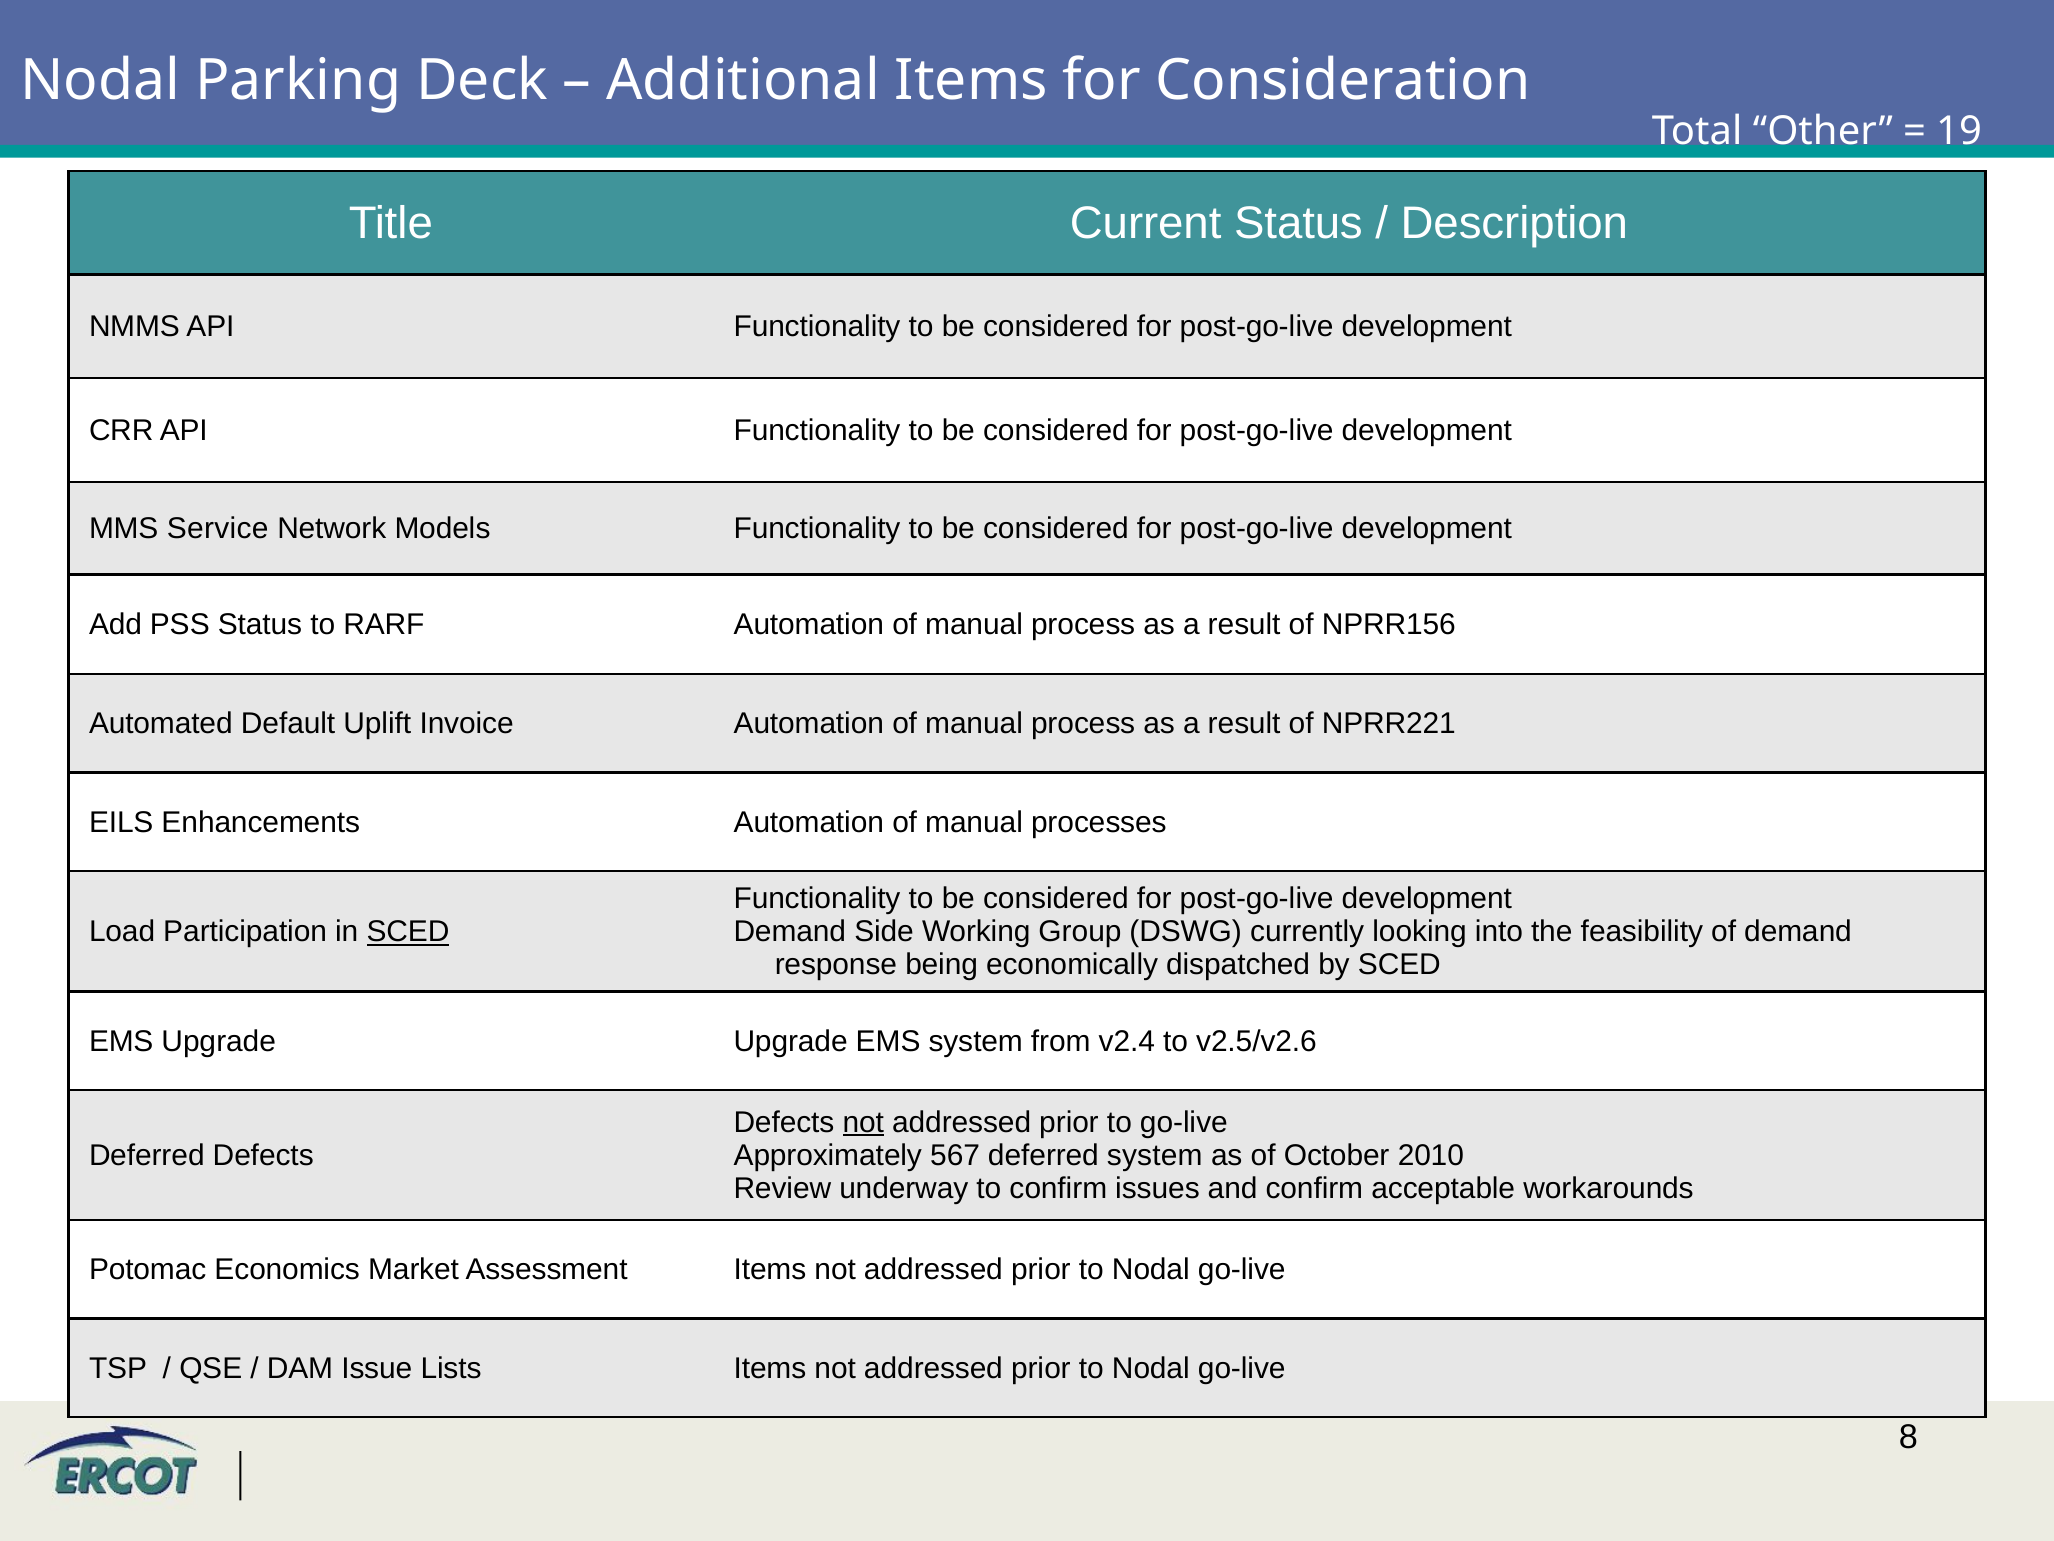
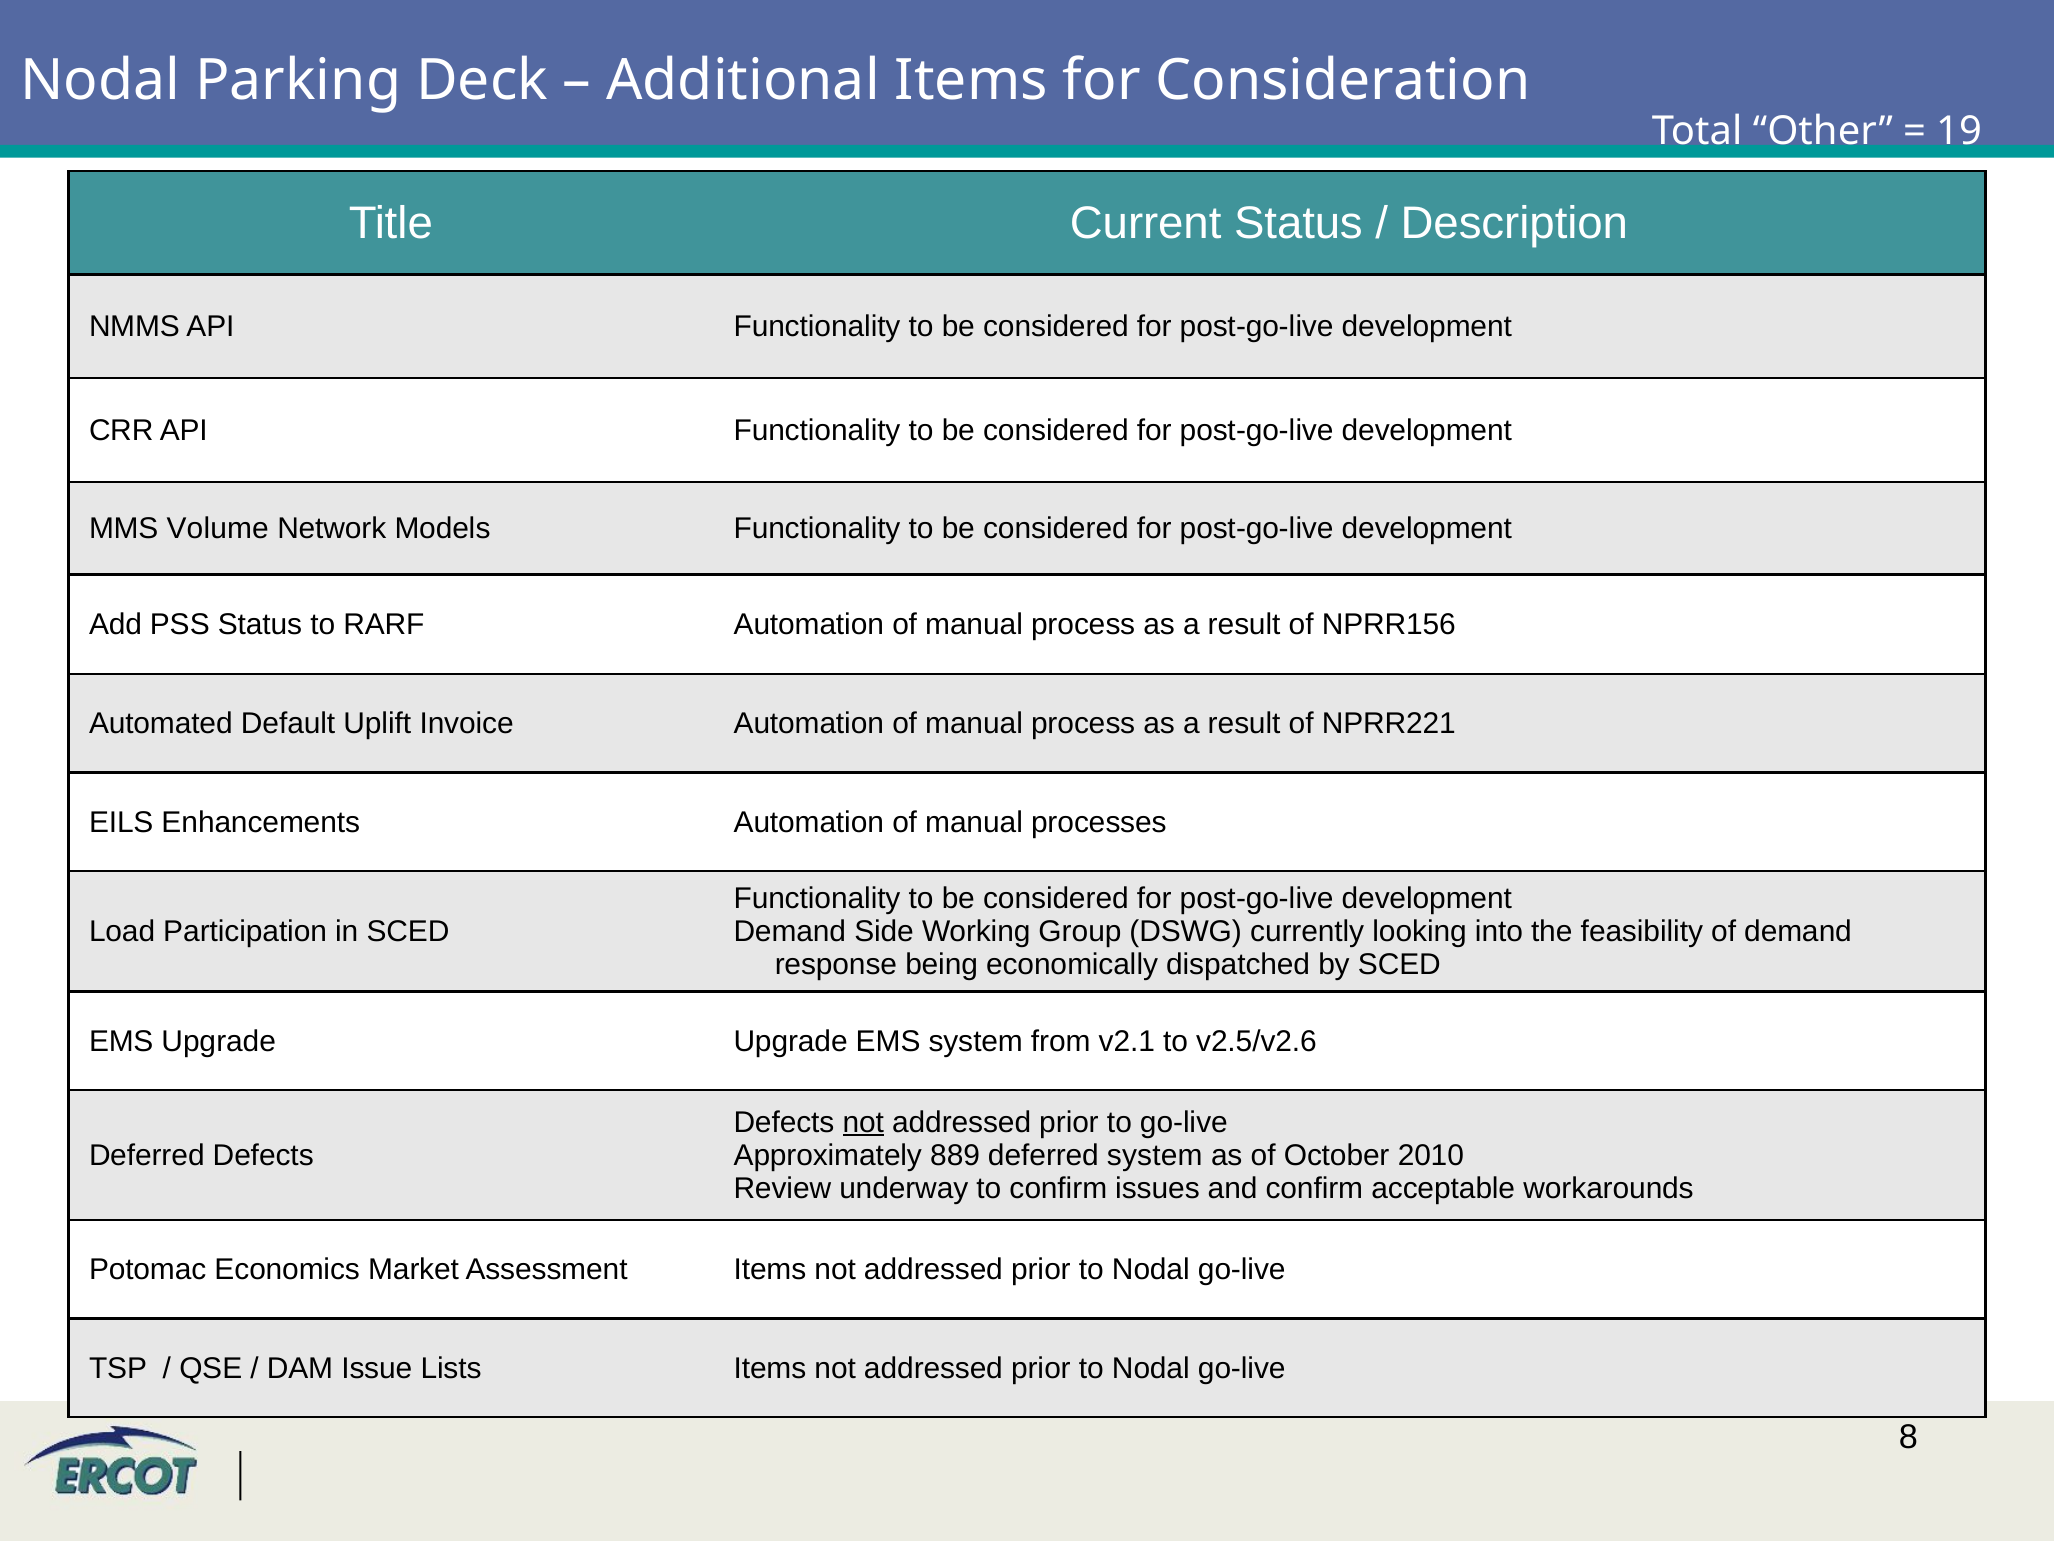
Service: Service -> Volume
SCED at (408, 931) underline: present -> none
v2.4: v2.4 -> v2.1
567: 567 -> 889
